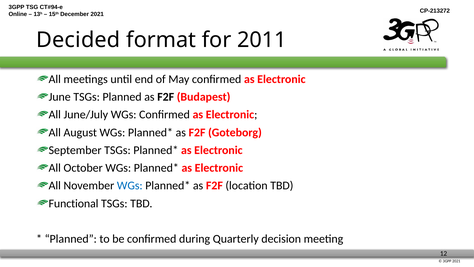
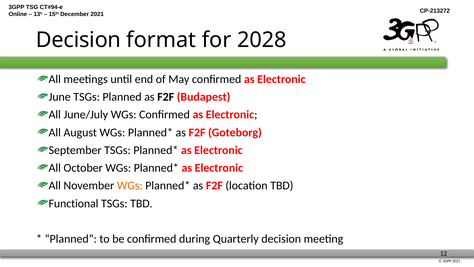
Decided at (78, 40): Decided -> Decision
2011: 2011 -> 2028
WGs at (130, 185) colour: blue -> orange
